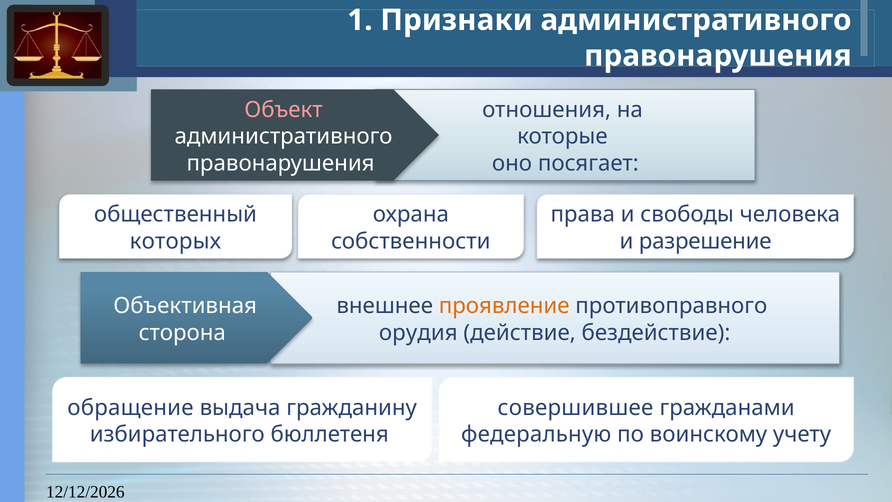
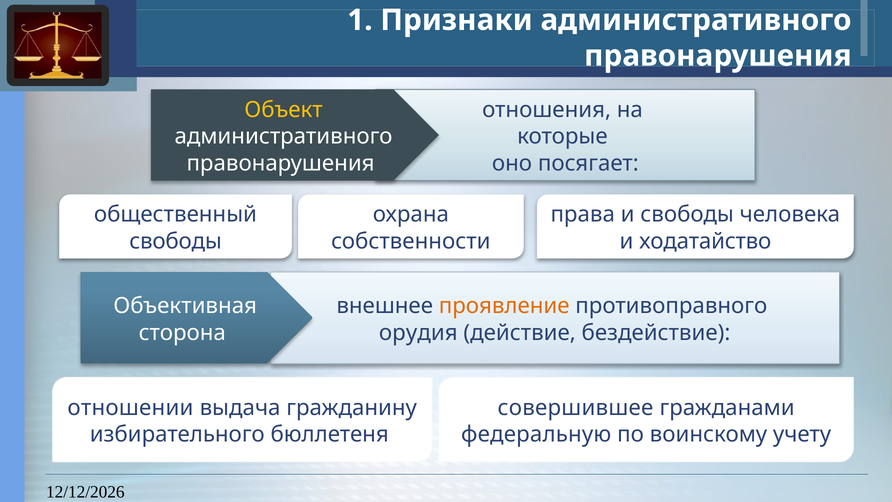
Объект colour: pink -> yellow
которых at (175, 241): которых -> свободы
разрешение: разрешение -> ходатайство
обращение: обращение -> отношении
